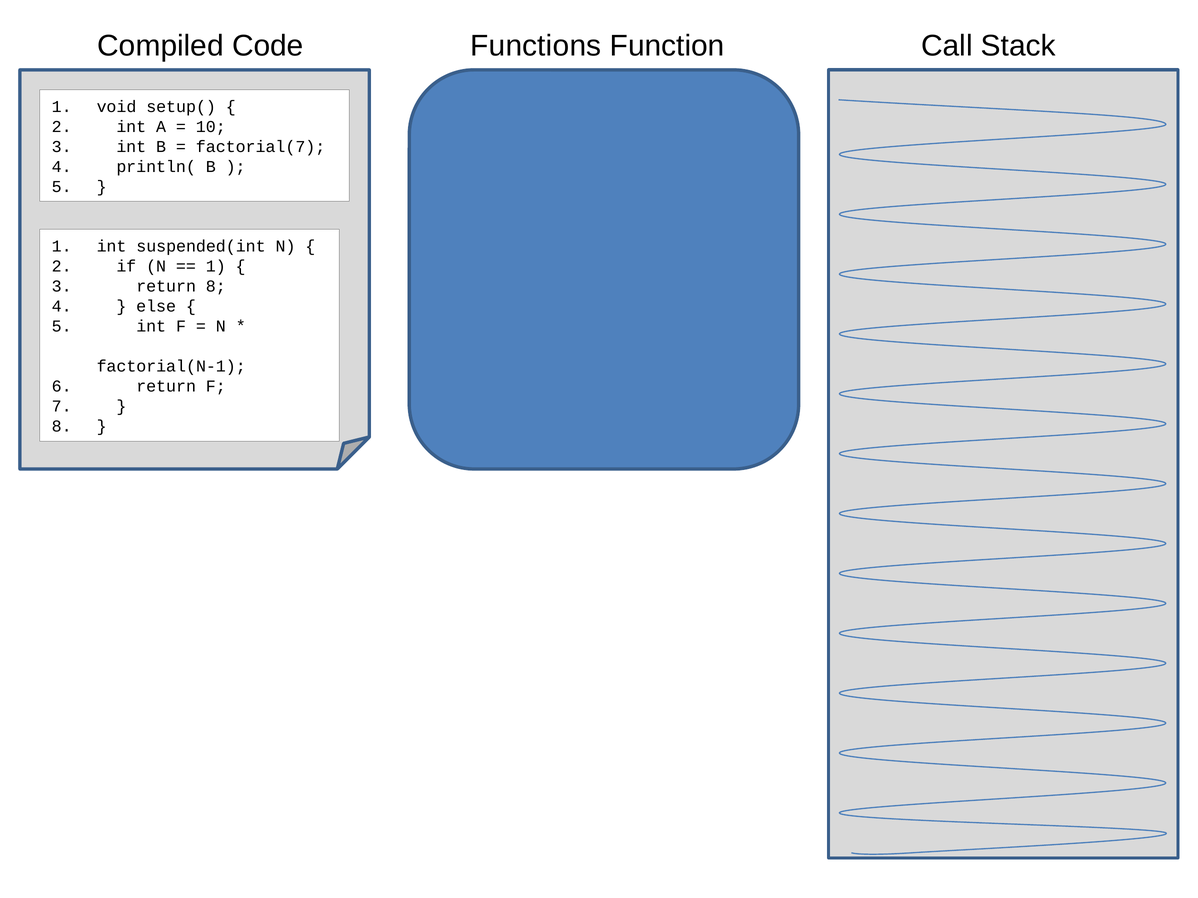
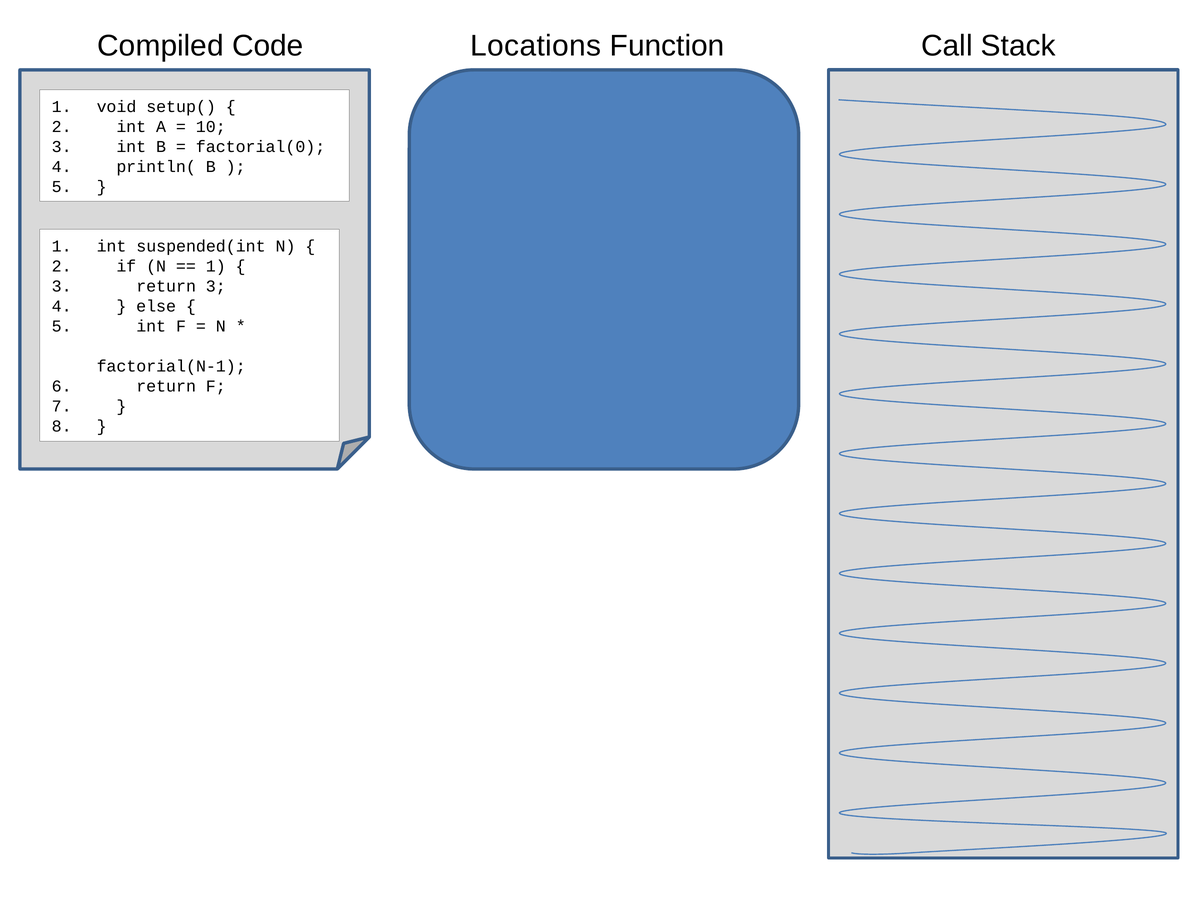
Functions: Functions -> Locations
factorial(7: factorial(7 -> factorial(0
return 8: 8 -> 3
